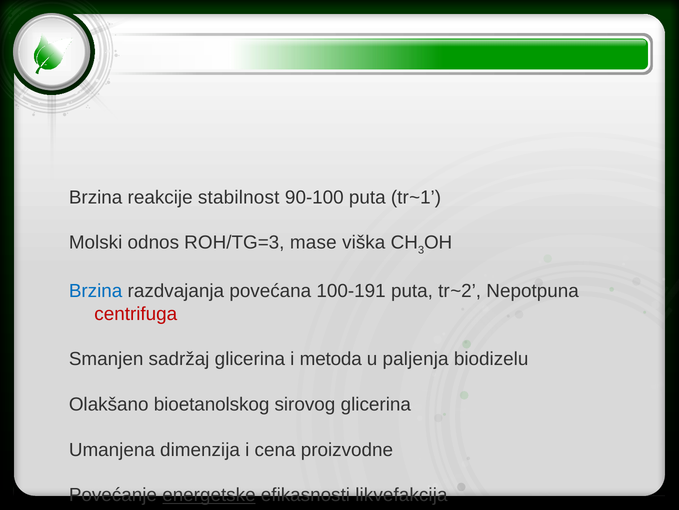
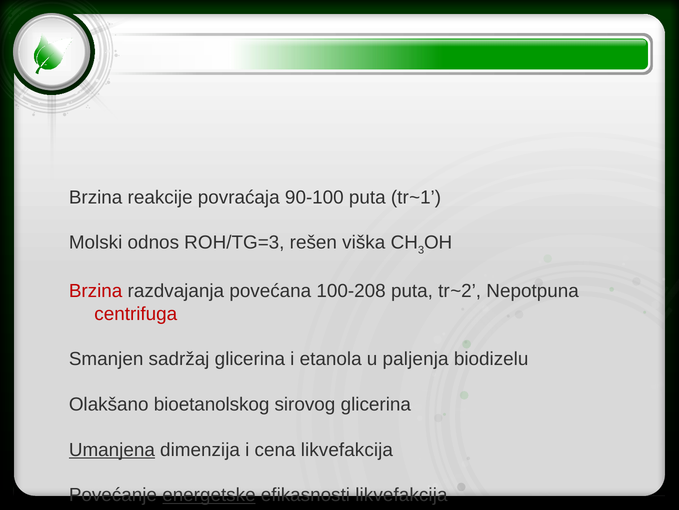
stabilnost: stabilnost -> povraćaja
mase: mase -> rešen
Brzina at (96, 291) colour: blue -> red
100-191: 100-191 -> 100-208
metoda: metoda -> etanola
Umanjena underline: none -> present
cena proizvodne: proizvodne -> likvefakcija
